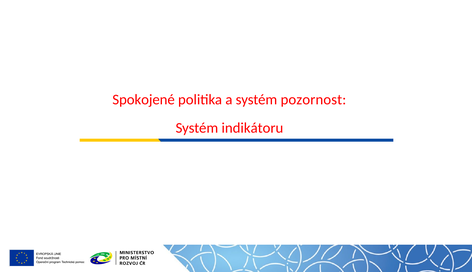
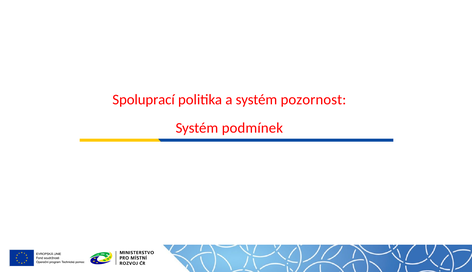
Spokojené: Spokojené -> Spoluprací
indikátoru: indikátoru -> podmínek
